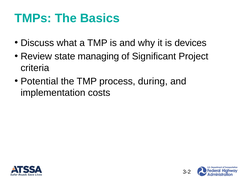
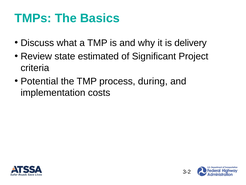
devices: devices -> delivery
managing: managing -> estimated
